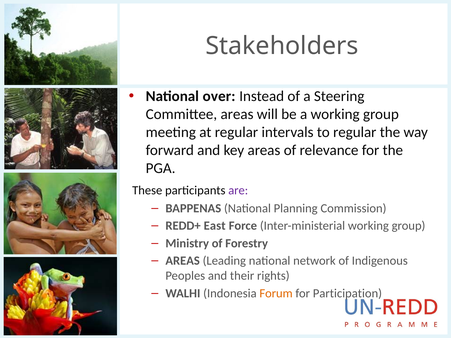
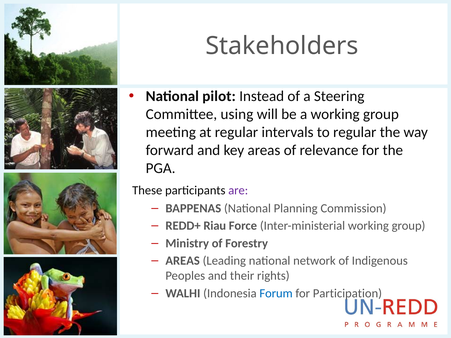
over: over -> pilot
Committee areas: areas -> using
East: East -> Riau
Forum colour: orange -> blue
